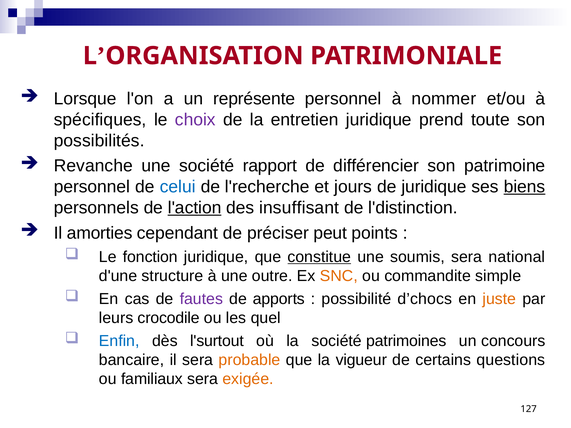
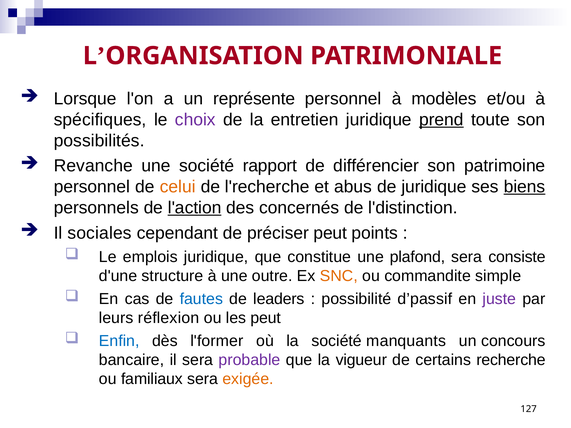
nommer: nommer -> modèles
prend underline: none -> present
celui colour: blue -> orange
jours: jours -> abus
insuffisant: insuffisant -> concernés
amorties: amorties -> sociales
fonction: fonction -> emplois
constitue underline: present -> none
soumis: soumis -> plafond
national: national -> consiste
fautes colour: purple -> blue
apports: apports -> leaders
d’chocs: d’chocs -> d’passif
juste colour: orange -> purple
crocodile: crocodile -> réflexion
les quel: quel -> peut
l'surtout: l'surtout -> l'former
patrimoines: patrimoines -> manquants
probable colour: orange -> purple
questions: questions -> recherche
